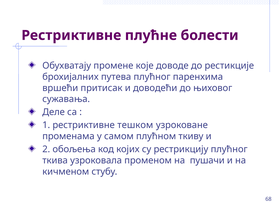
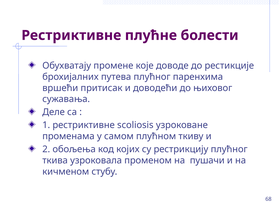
тешком: тешком -> scoliosis
